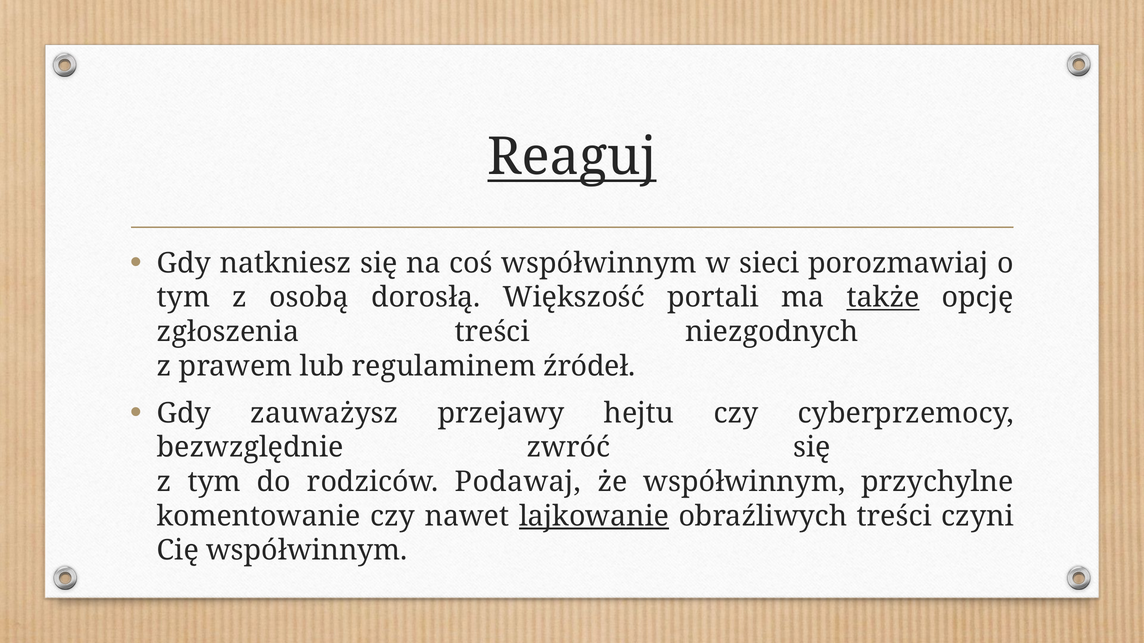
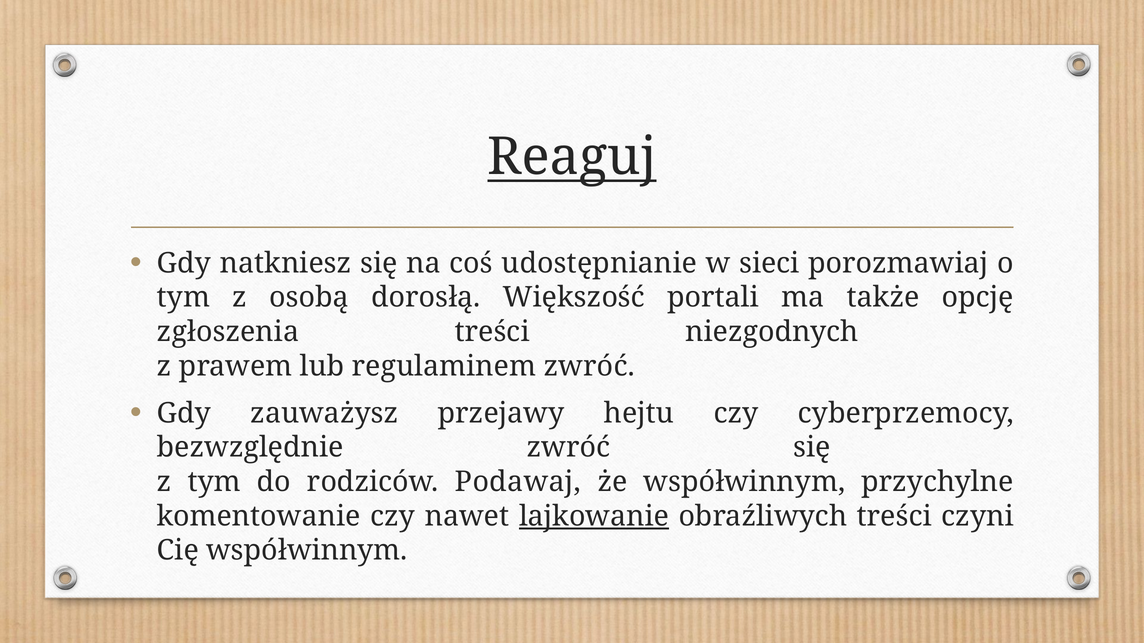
coś współwinnym: współwinnym -> udostępnianie
także underline: present -> none
regulaminem źródeł: źródeł -> zwróć
